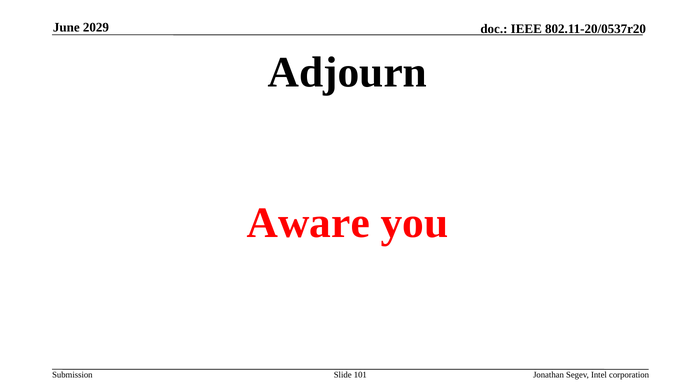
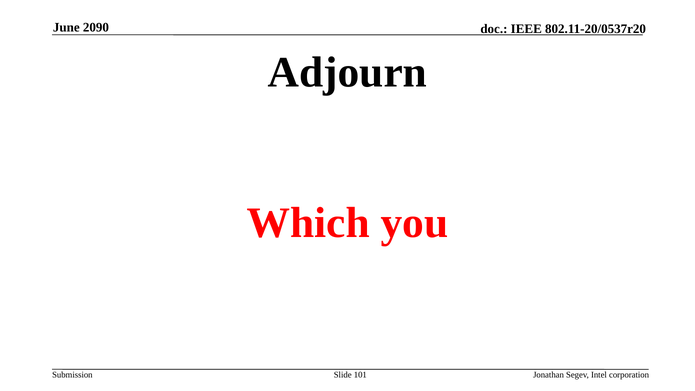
2029: 2029 -> 2090
Aware: Aware -> Which
